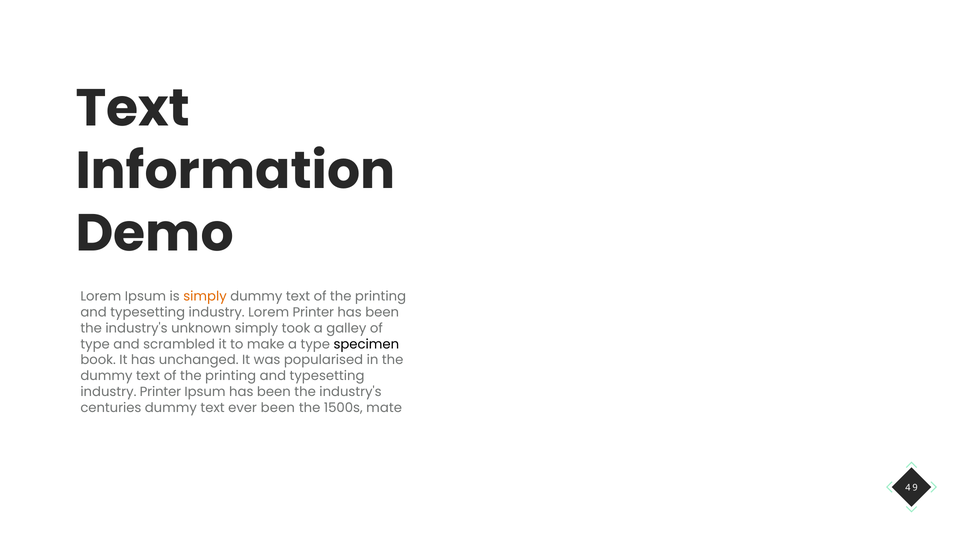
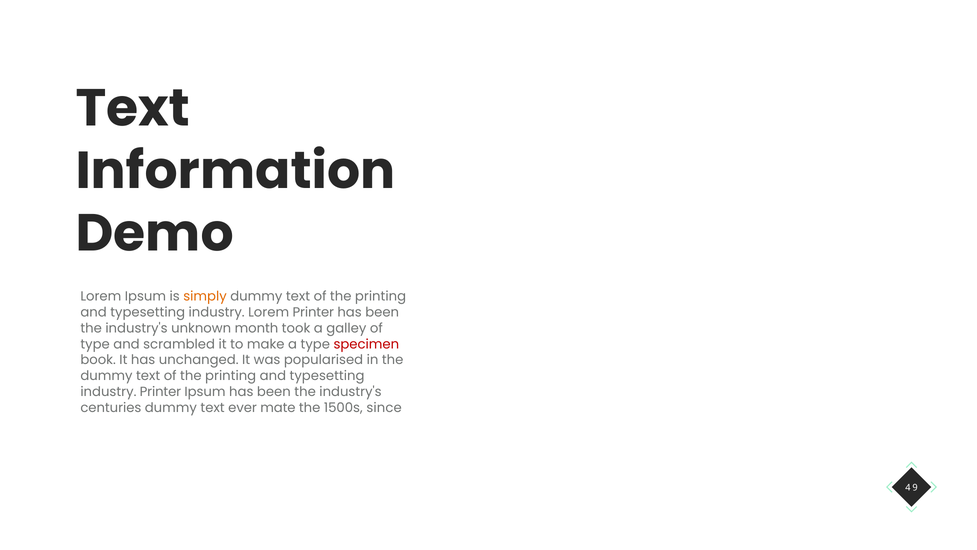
unknown simply: simply -> month
specimen colour: black -> red
ever been: been -> mate
mate: mate -> since
